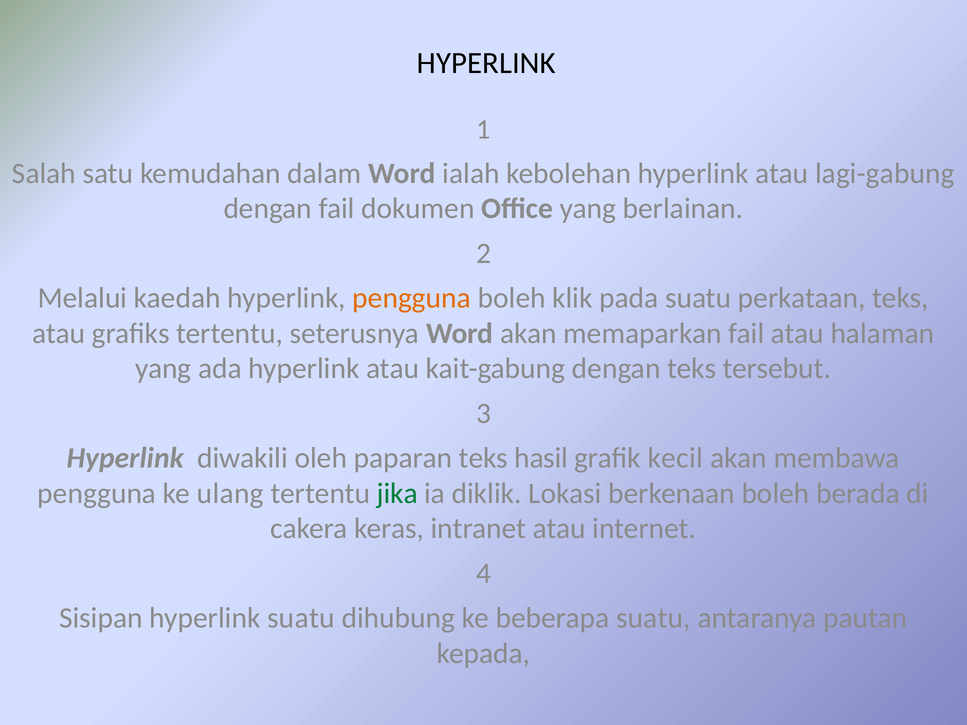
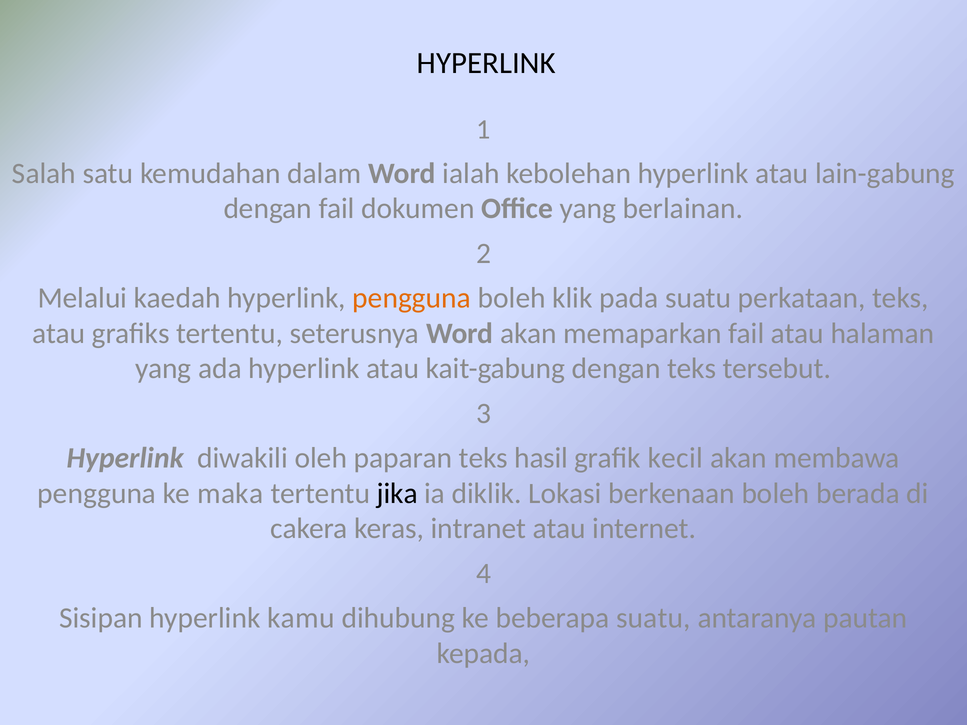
lagi-gabung: lagi-gabung -> lain-gabung
ulang: ulang -> maka
jika colour: green -> black
hyperlink suatu: suatu -> kamu
